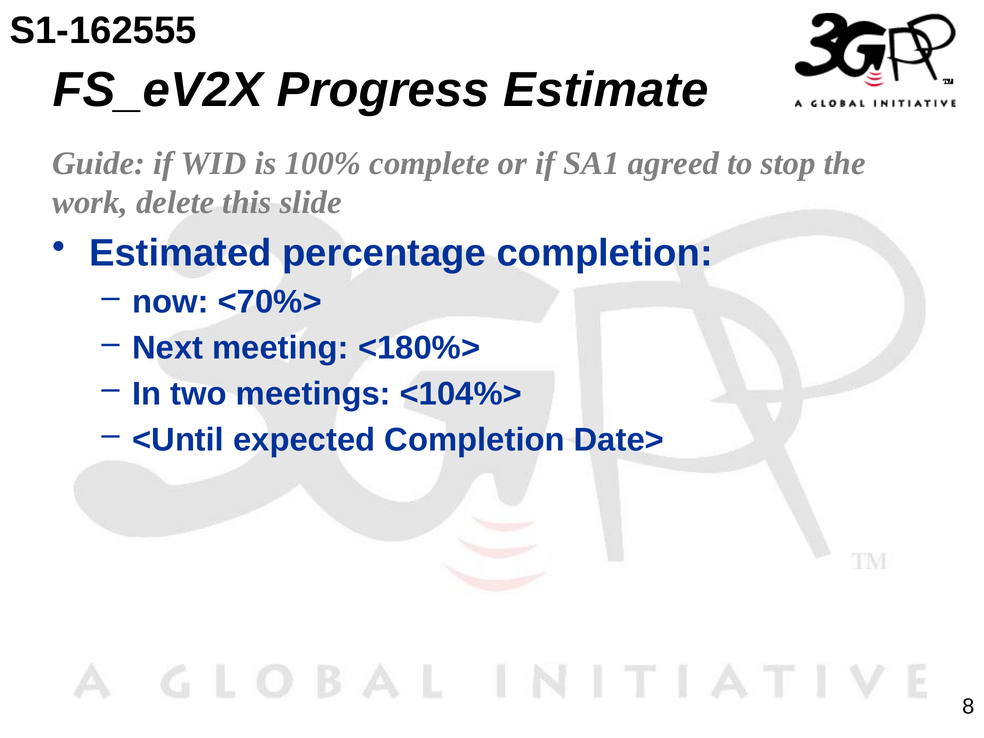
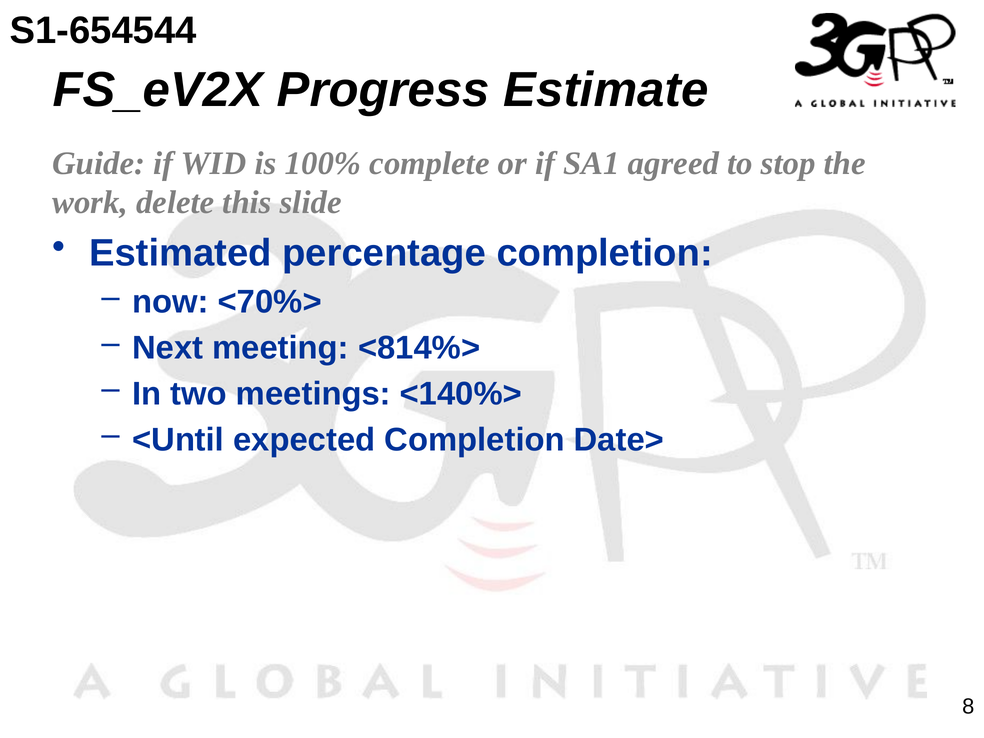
S1-162555: S1-162555 -> S1-654544
<180%>: <180%> -> <814%>
<104%>: <104%> -> <140%>
